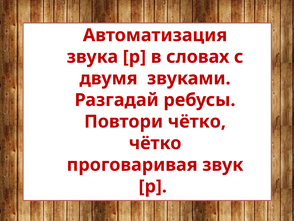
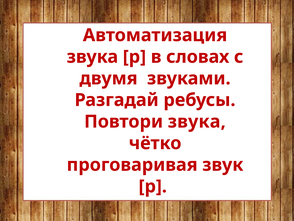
Повтори чётко: чётко -> звука
